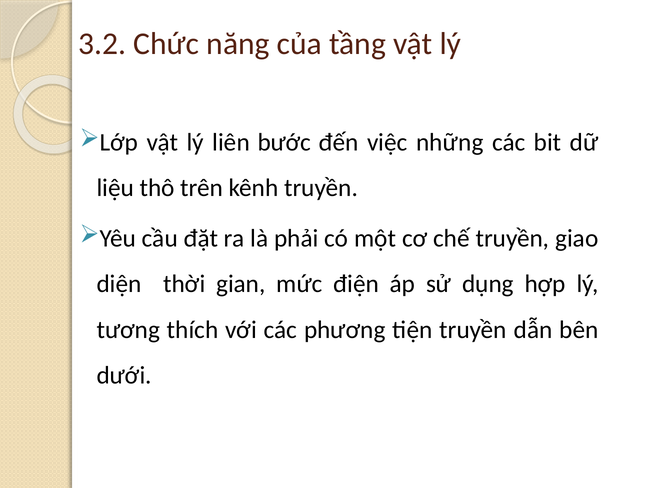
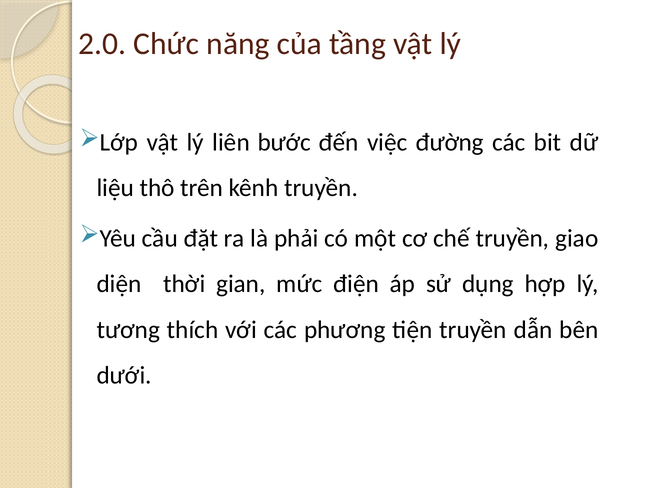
3.2: 3.2 -> 2.0
những: những -> đường
